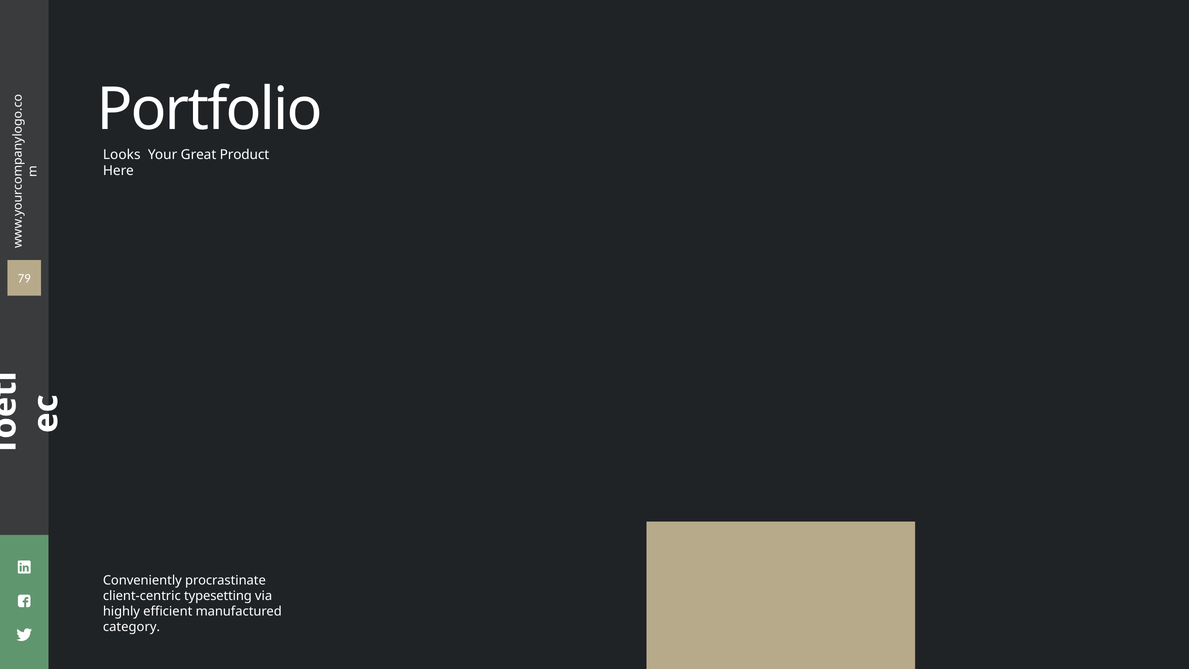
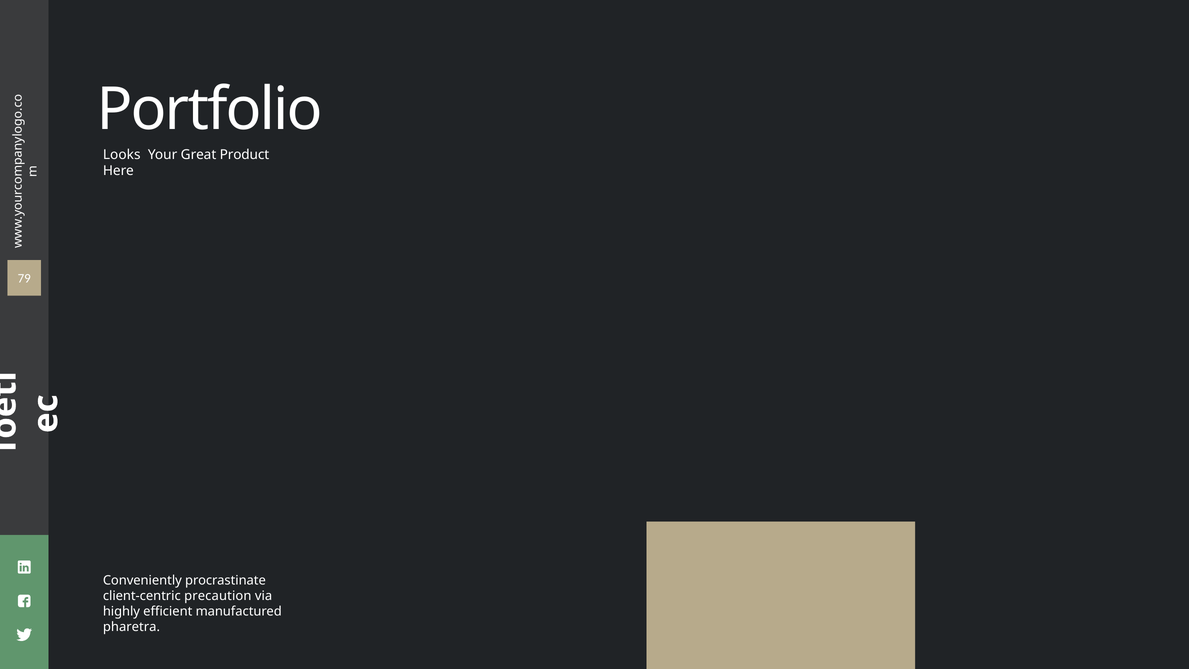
typesetting: typesetting -> precaution
category: category -> pharetra
